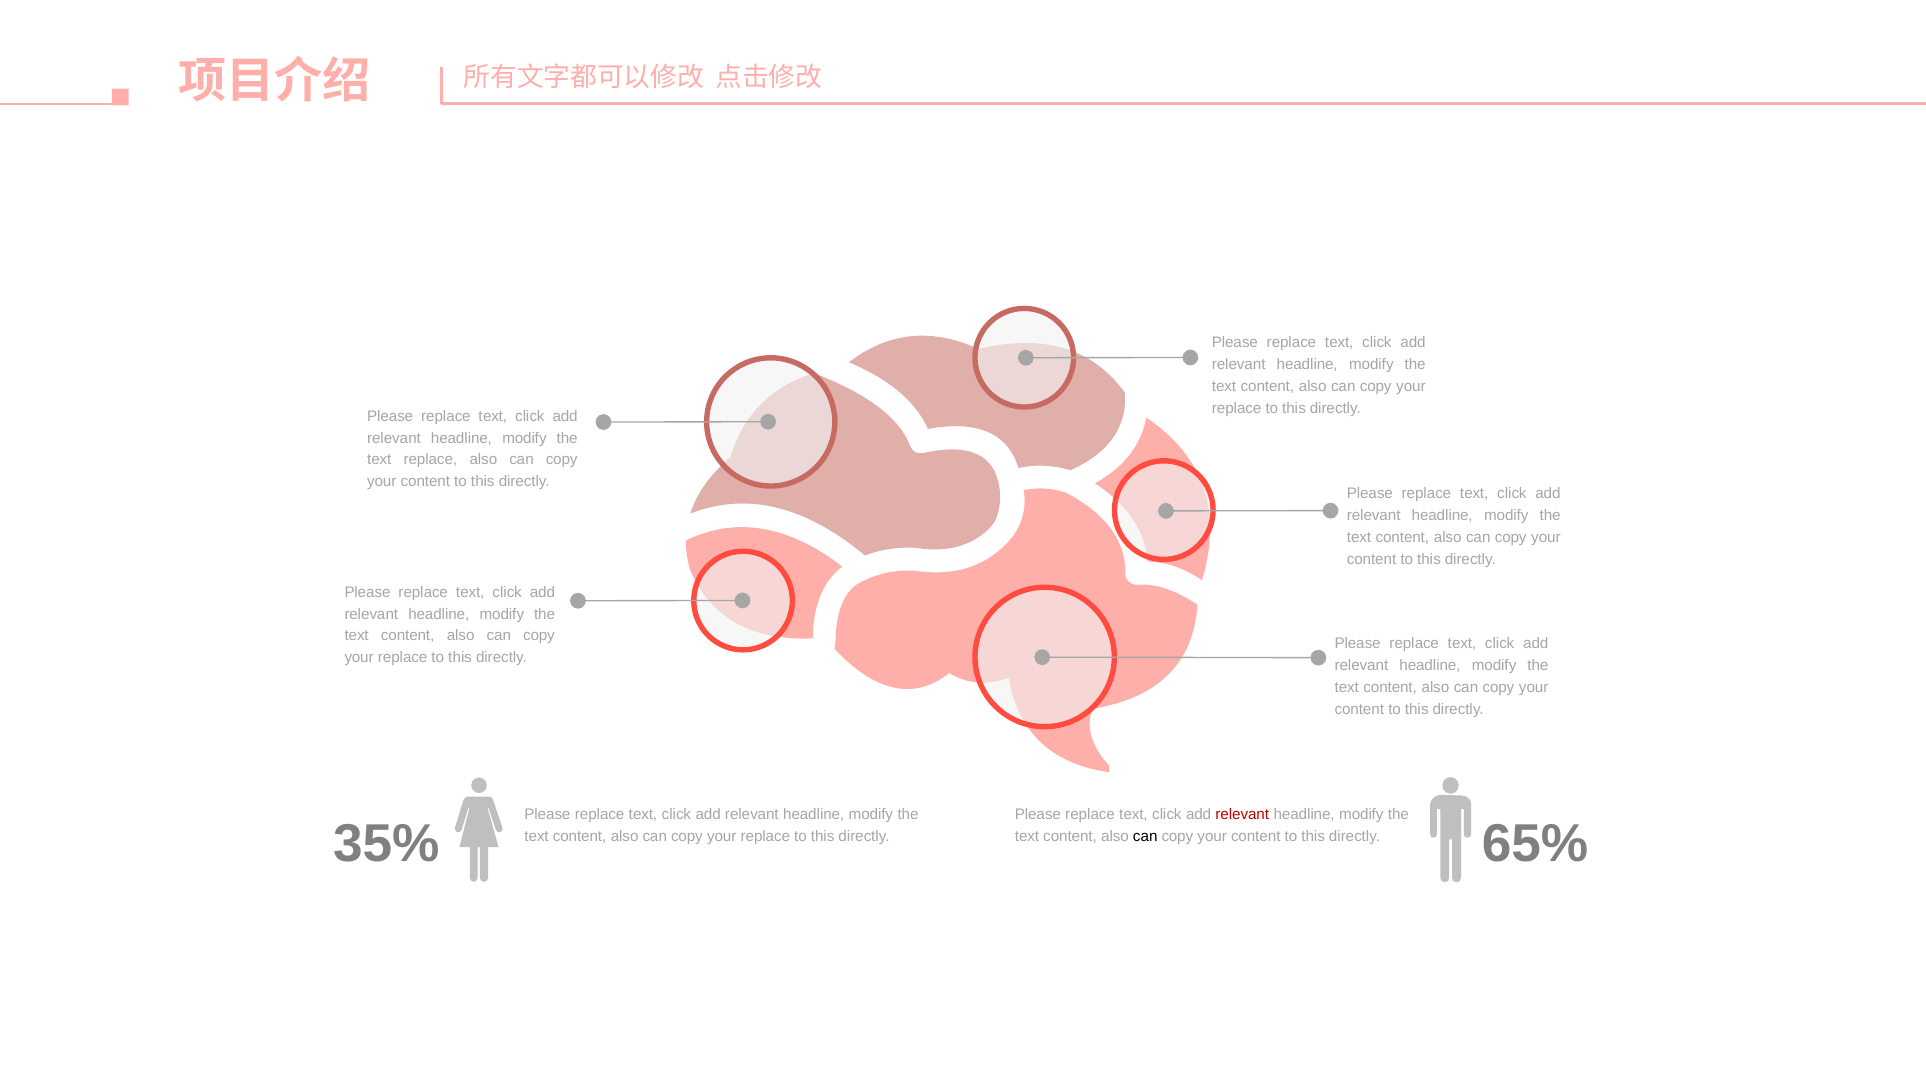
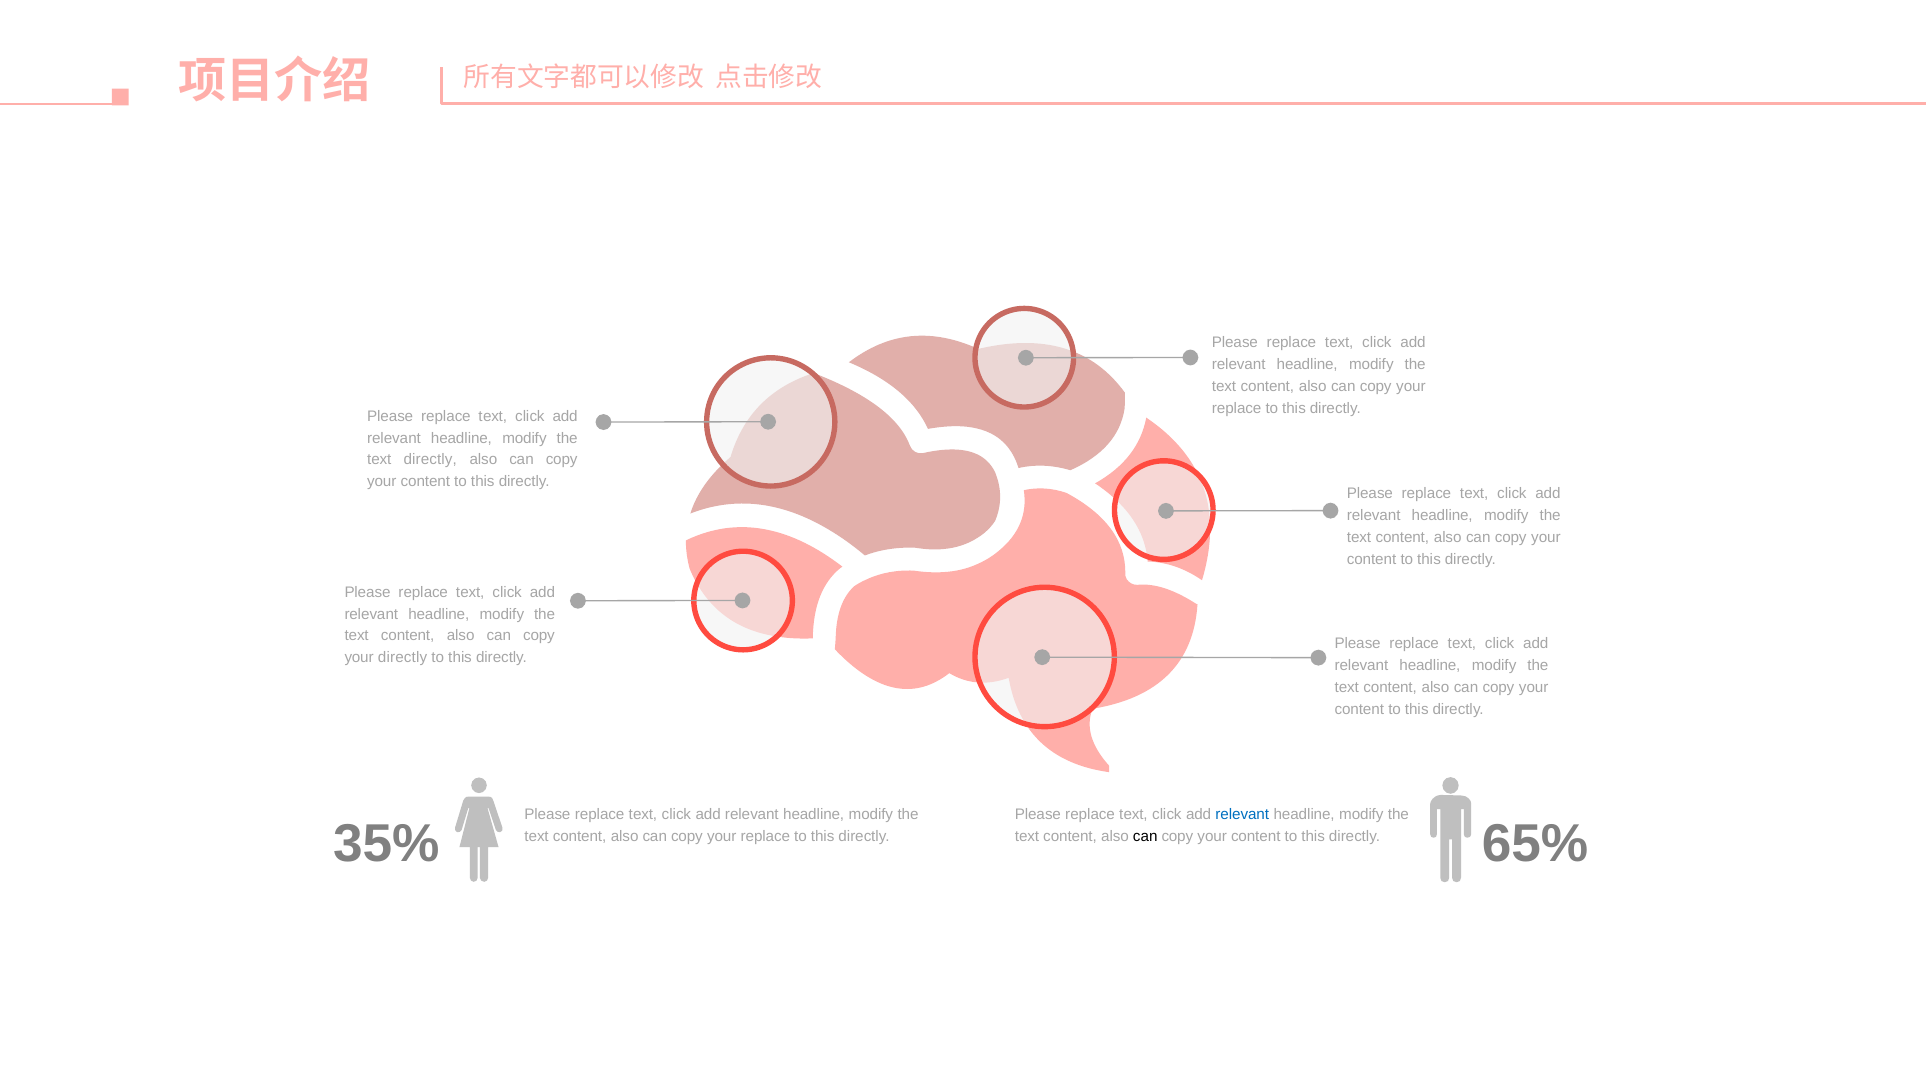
text replace: replace -> directly
replace at (403, 658): replace -> directly
relevant at (1242, 814) colour: red -> blue
